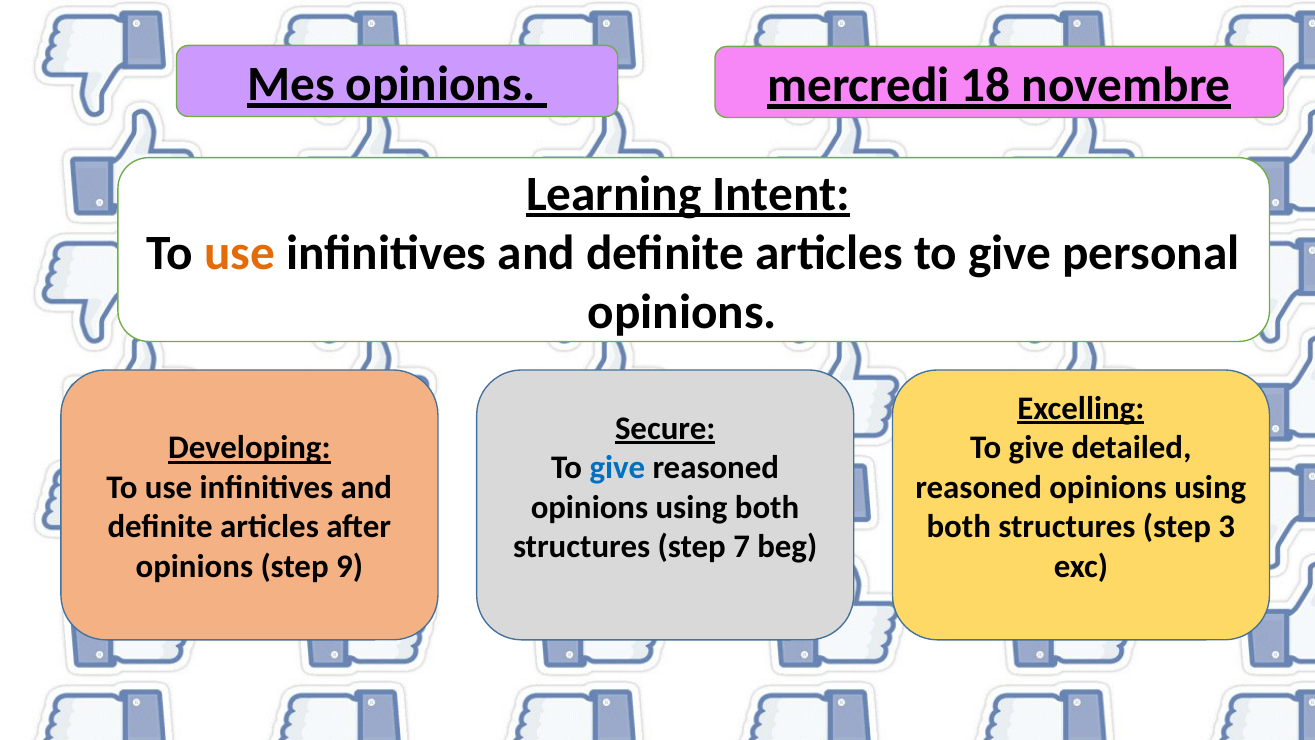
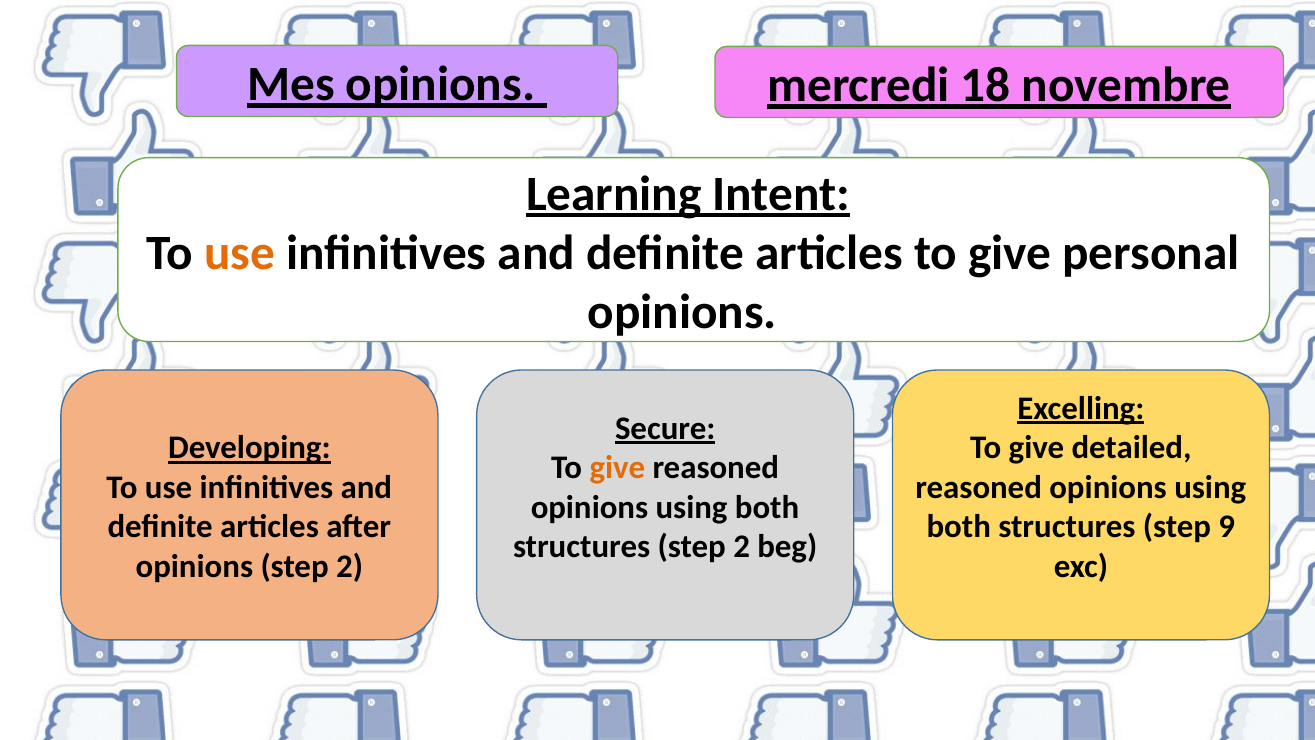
give at (617, 468) colour: blue -> orange
3: 3 -> 9
structures step 7: 7 -> 2
opinions step 9: 9 -> 2
